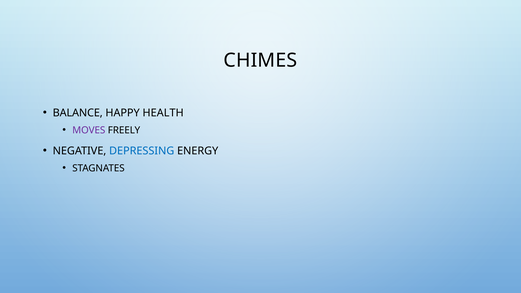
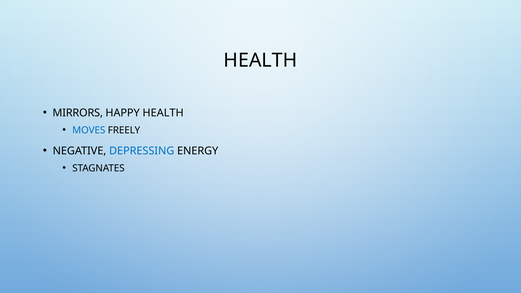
CHIMES at (260, 60): CHIMES -> HEALTH
BALANCE: BALANCE -> MIRRORS
MOVES colour: purple -> blue
